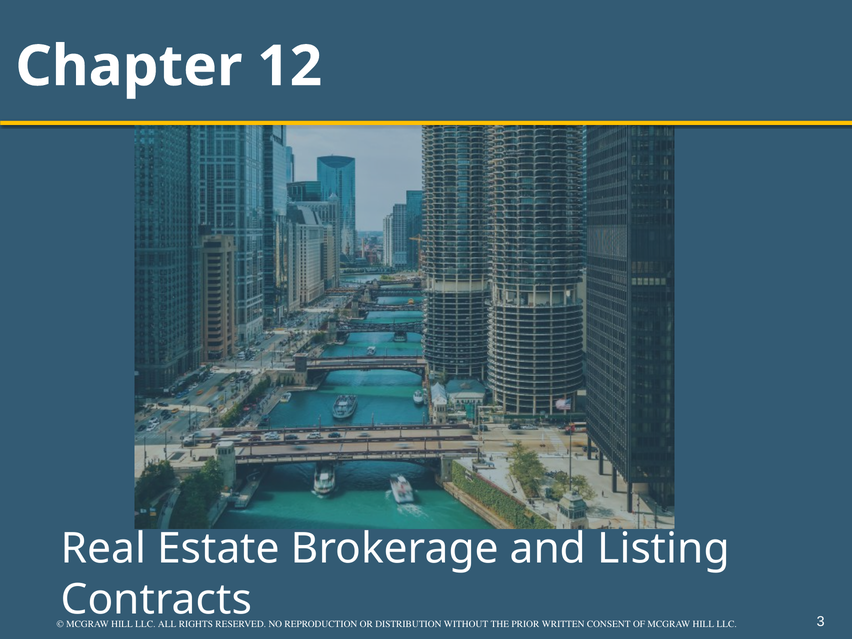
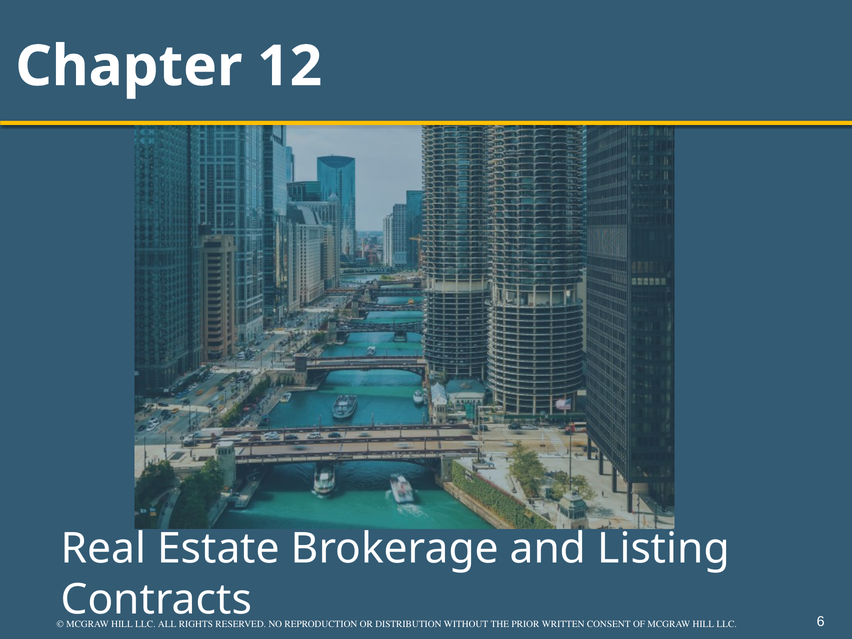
3: 3 -> 6
